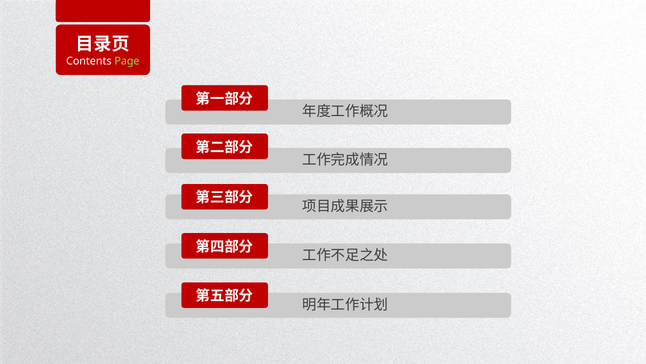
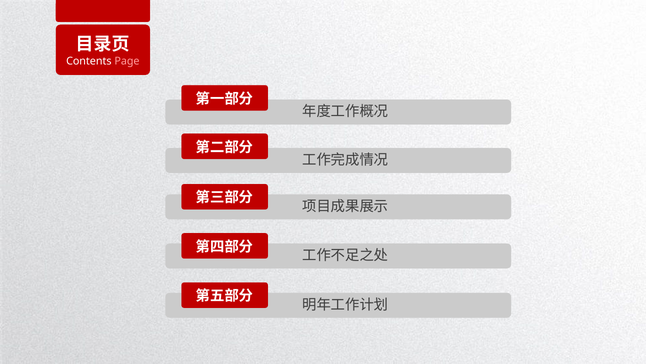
Page colour: light green -> pink
